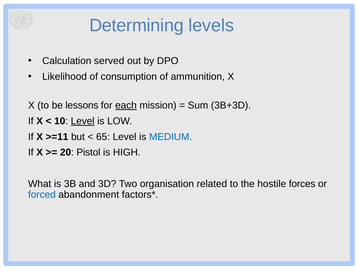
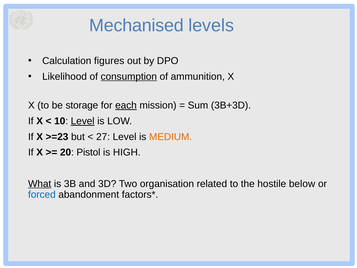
Determining: Determining -> Mechanised
served: served -> figures
consumption underline: none -> present
lessons: lessons -> storage
>=11: >=11 -> >=23
65: 65 -> 27
MEDIUM colour: blue -> orange
What underline: none -> present
forces: forces -> below
